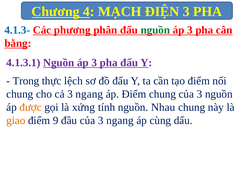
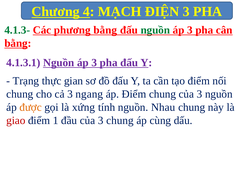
4.1.3- colour: blue -> green
phương phân: phân -> bằng
Trong: Trong -> Trạng
lệch: lệch -> gian
giao colour: orange -> red
9: 9 -> 1
của 3 ngang: ngang -> chung
